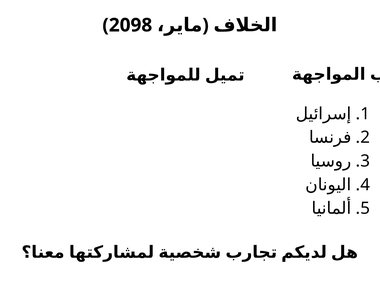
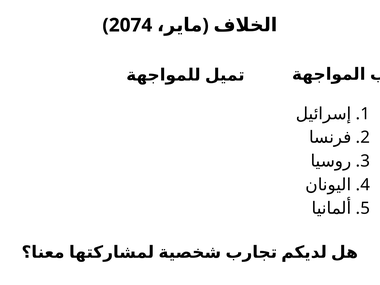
2098: 2098 -> 2074
